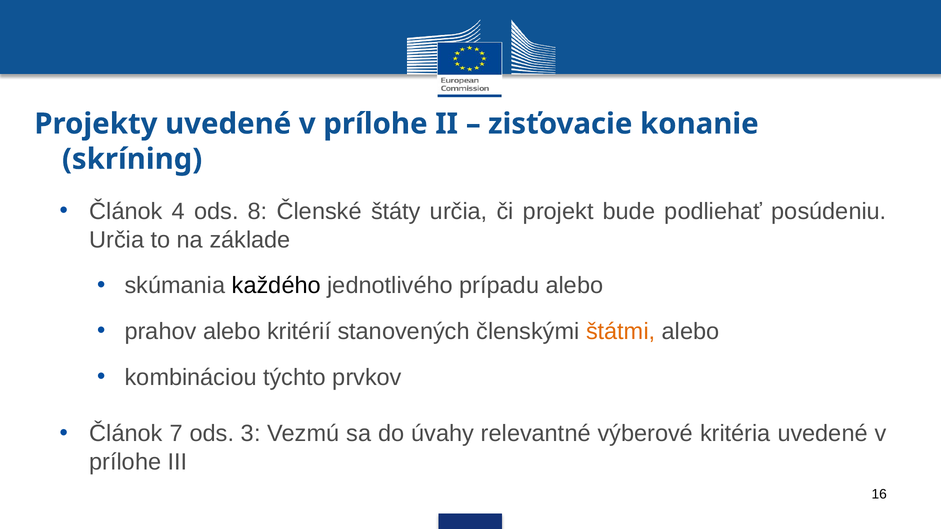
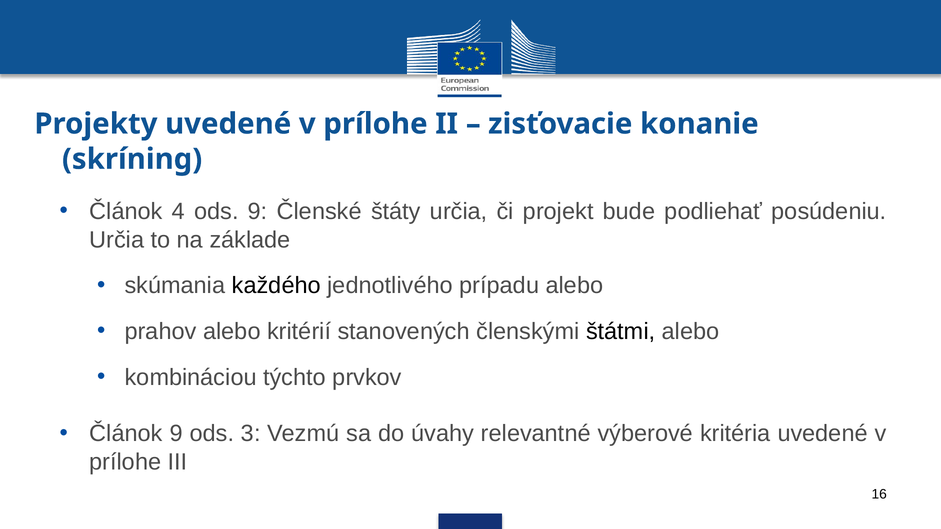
ods 8: 8 -> 9
štátmi colour: orange -> black
Článok 7: 7 -> 9
